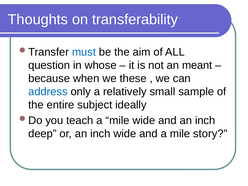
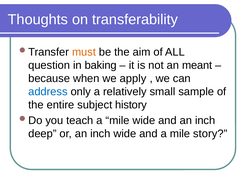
must colour: blue -> orange
whose: whose -> baking
these: these -> apply
ideally: ideally -> history
